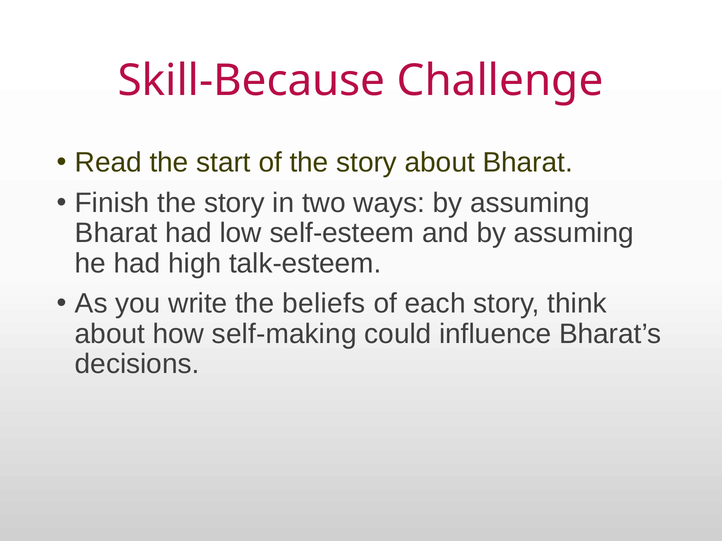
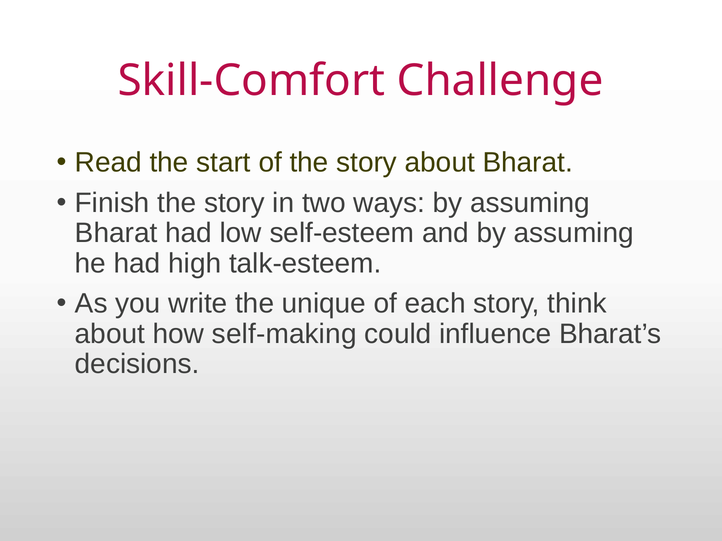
Skill-Because: Skill-Because -> Skill-Comfort
beliefs: beliefs -> unique
